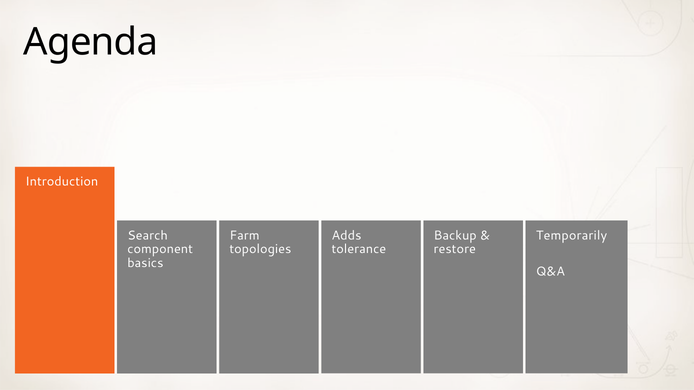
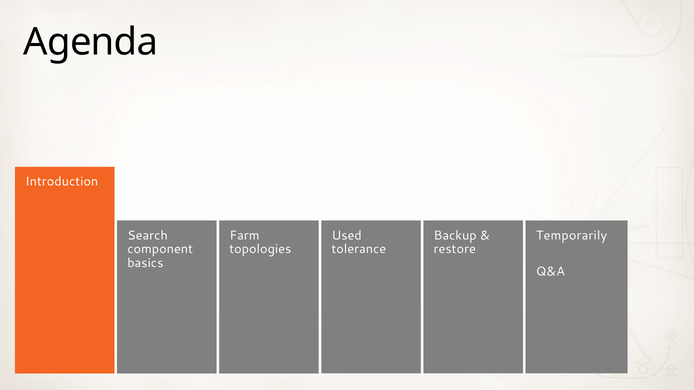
Adds: Adds -> Used
